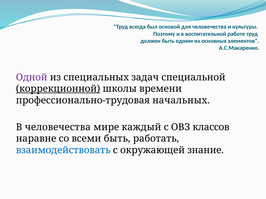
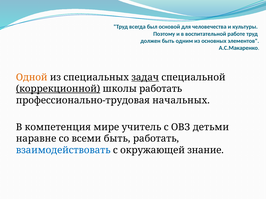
Одной colour: purple -> orange
задач underline: none -> present
школы времени: времени -> работать
В человечества: человечества -> компетенция
каждый: каждый -> учитель
классов: классов -> детьми
